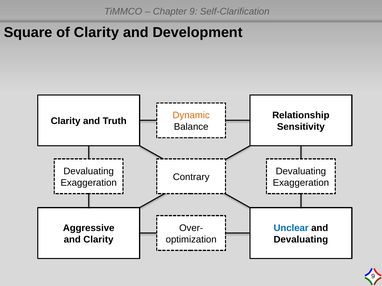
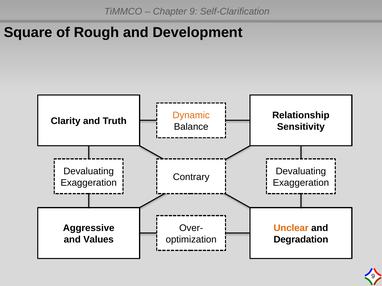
of Clarity: Clarity -> Rough
Unclear colour: blue -> orange
and Clarity: Clarity -> Values
Devaluating at (301, 240): Devaluating -> Degradation
